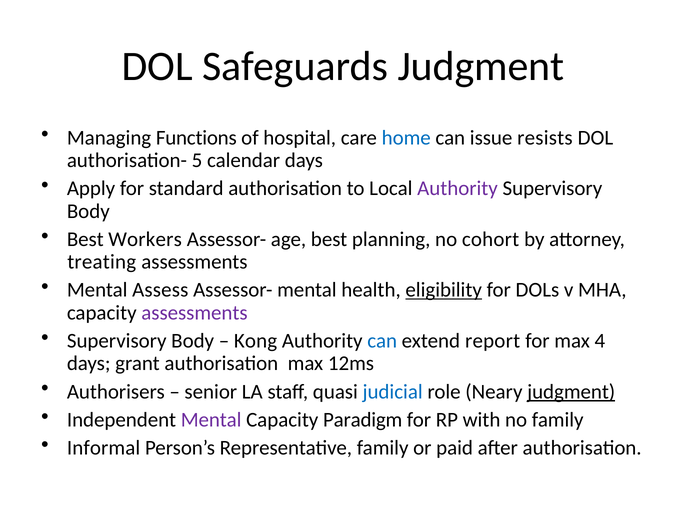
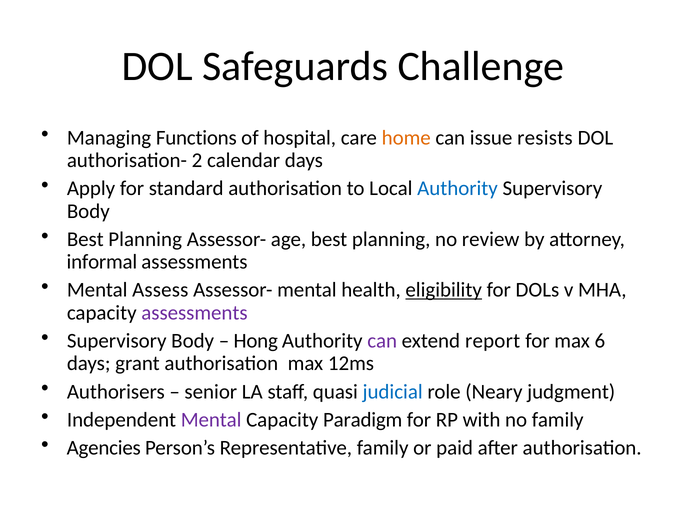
Safeguards Judgment: Judgment -> Challenge
home colour: blue -> orange
5: 5 -> 2
Authority at (458, 188) colour: purple -> blue
Workers at (145, 239): Workers -> Planning
cohort: cohort -> review
treating: treating -> informal
Kong: Kong -> Hong
can at (382, 341) colour: blue -> purple
4: 4 -> 6
judgment at (571, 391) underline: present -> none
Informal: Informal -> Agencies
